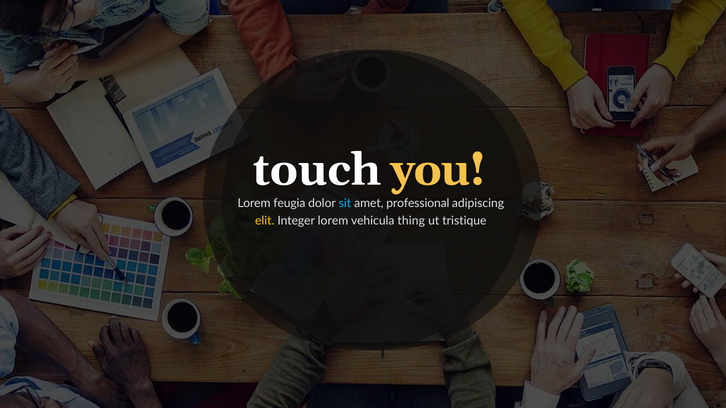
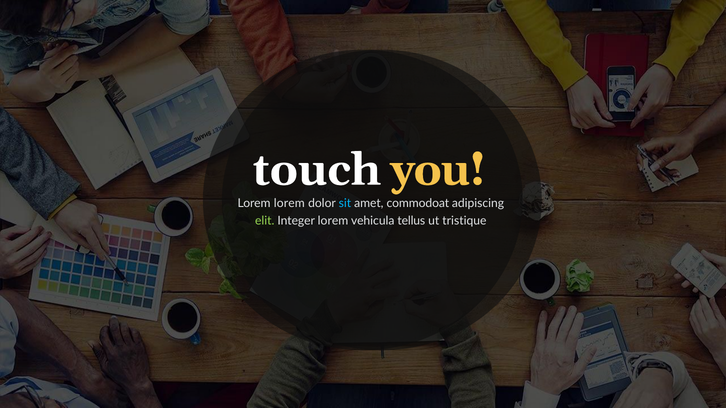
Lorem feugia: feugia -> lorem
professional: professional -> commodoat
elit colour: yellow -> light green
thing: thing -> tellus
